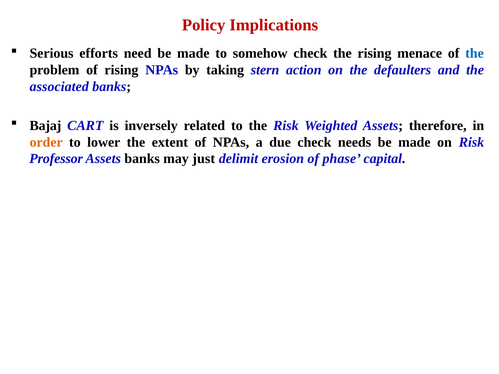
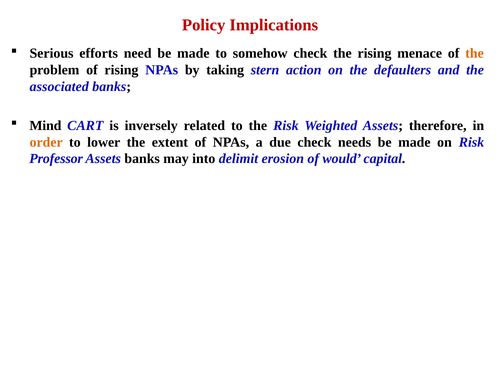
the at (475, 53) colour: blue -> orange
Bajaj: Bajaj -> Mind
just: just -> into
phase: phase -> would
